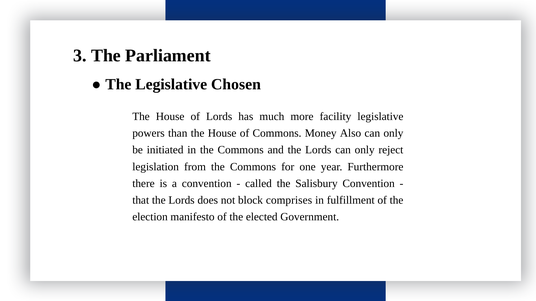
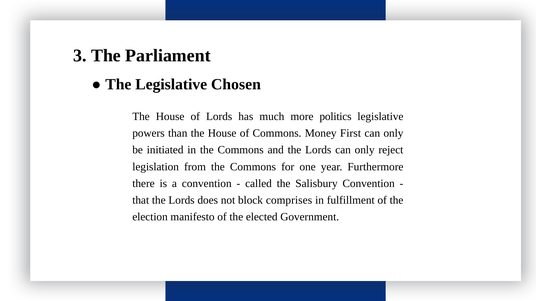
facility: facility -> politics
Also: Also -> First
